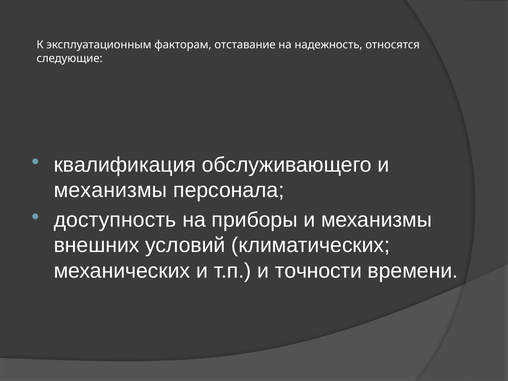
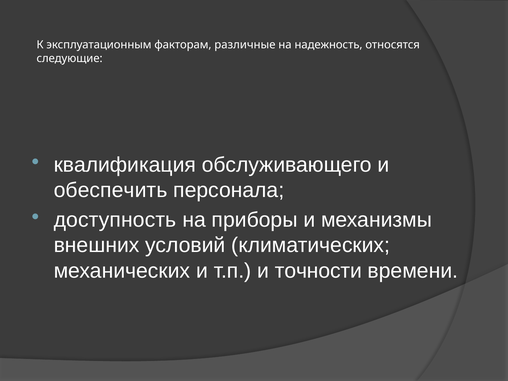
отставание: отставание -> различные
механизмы at (110, 190): механизмы -> обеспечить
